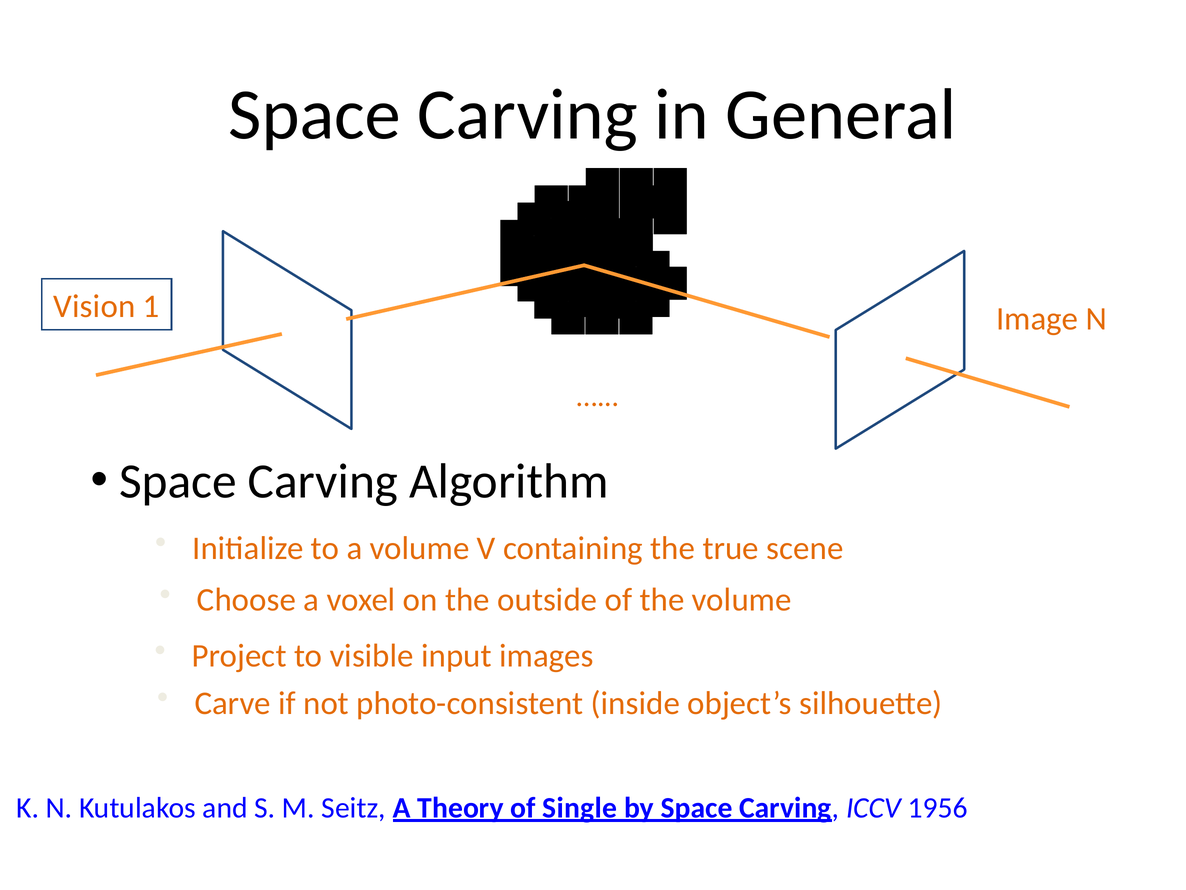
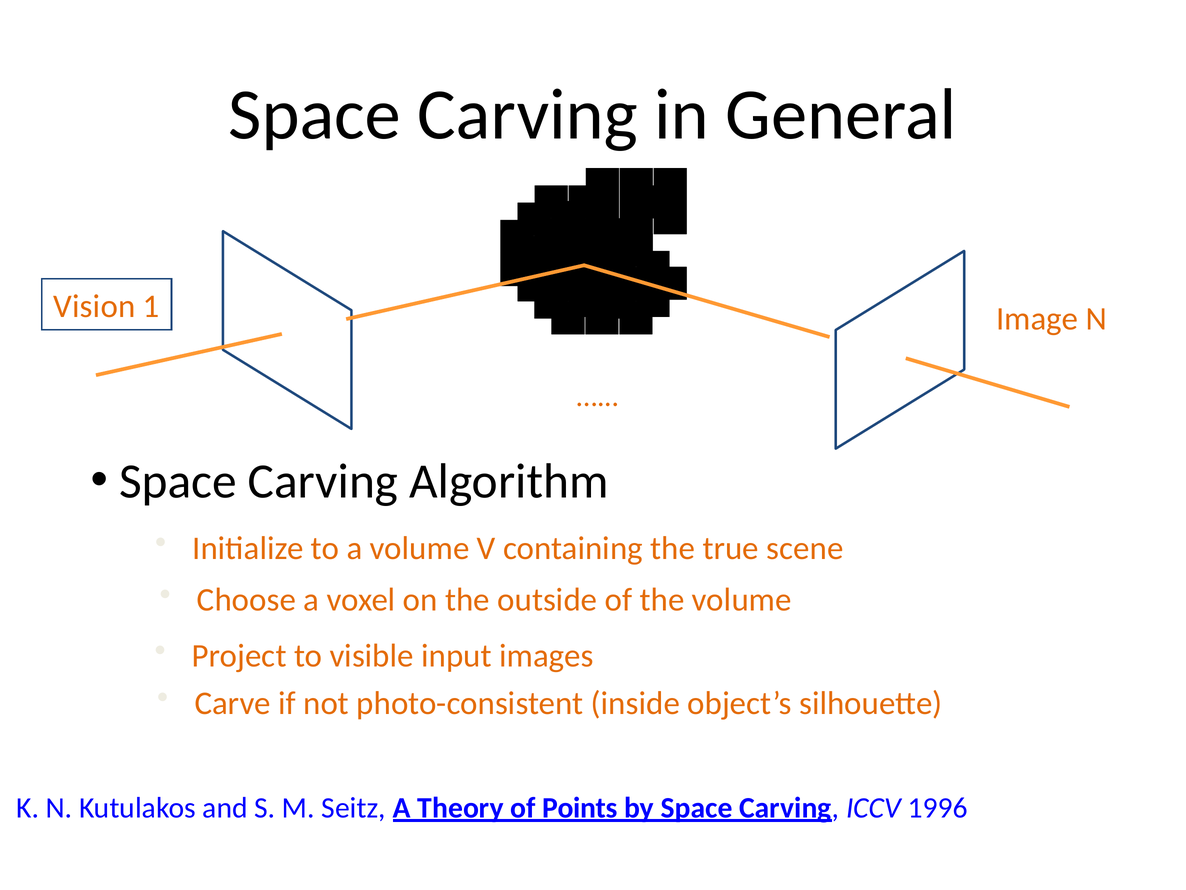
Single: Single -> Points
1956: 1956 -> 1996
